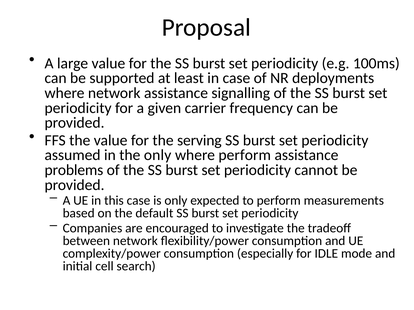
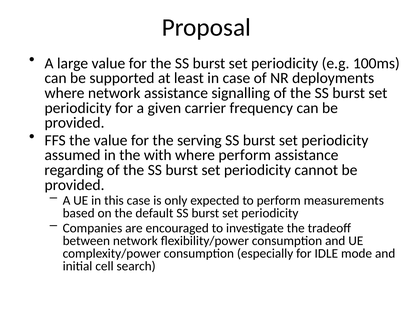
the only: only -> with
problems: problems -> regarding
